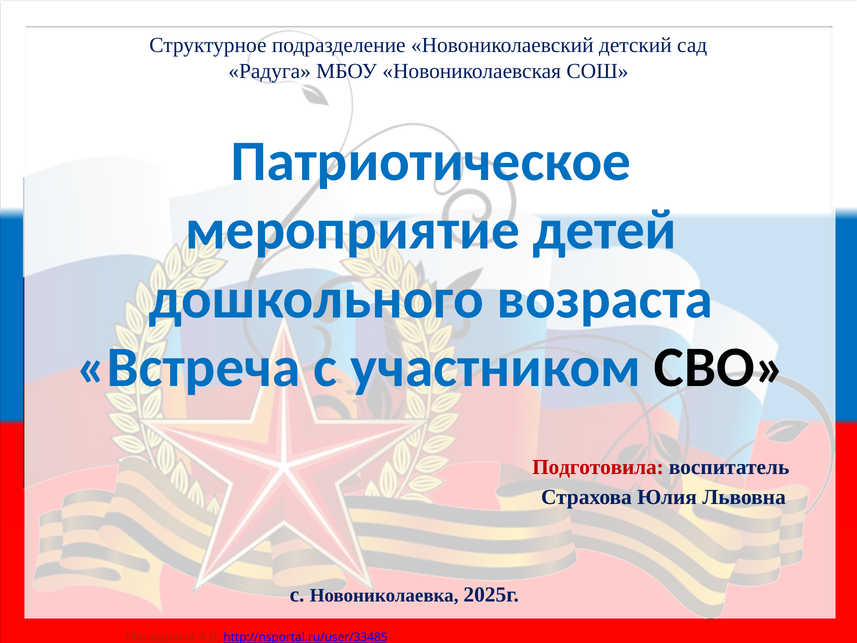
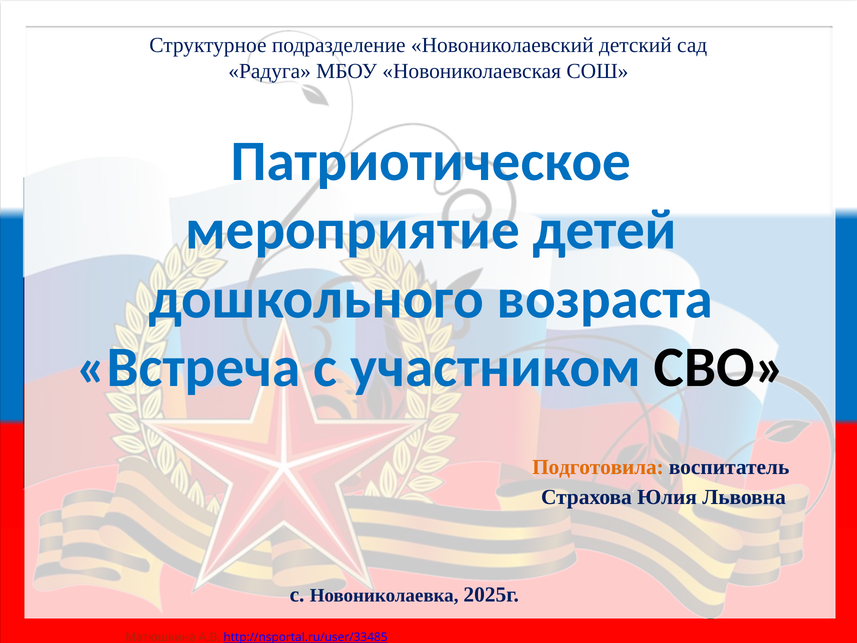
Подготовила colour: red -> orange
